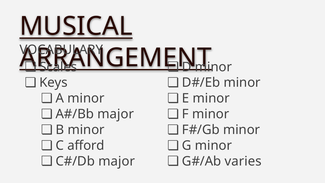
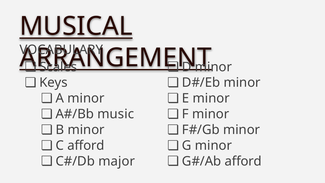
major at (116, 114): major -> music
varies at (243, 161): varies -> afford
